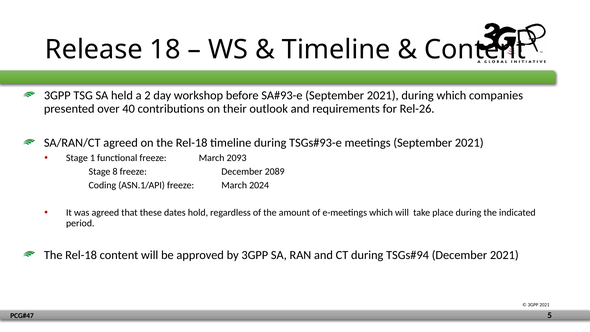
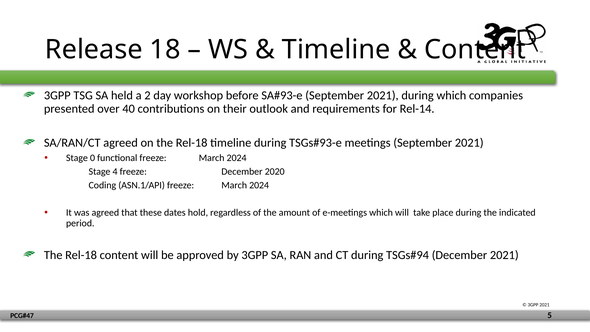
Rel-26: Rel-26 -> Rel-14
1: 1 -> 0
functional freeze March 2093: 2093 -> 2024
8: 8 -> 4
2089: 2089 -> 2020
